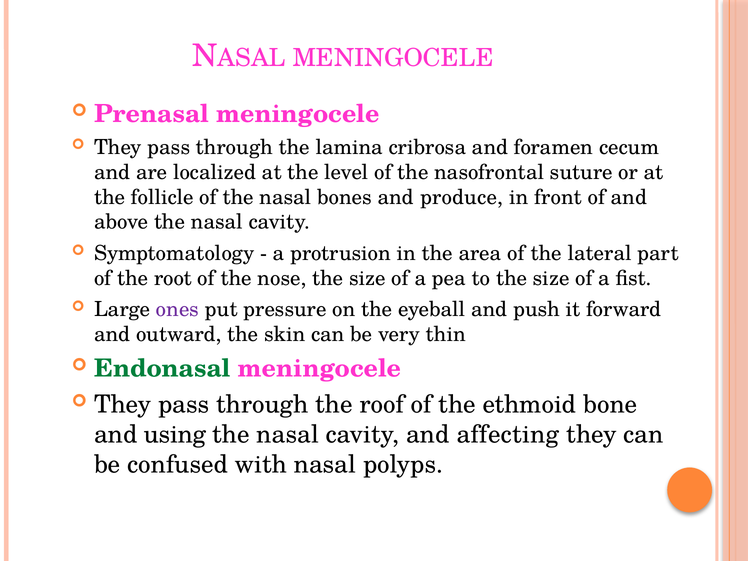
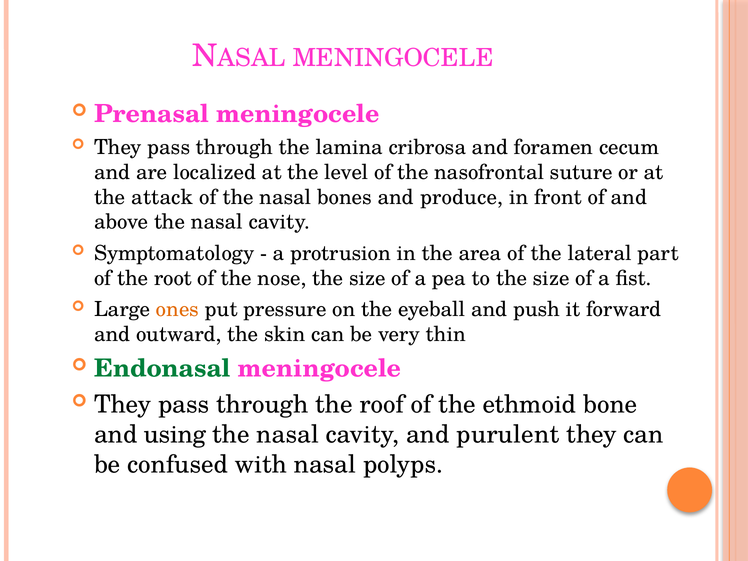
follicle: follicle -> attack
ones colour: purple -> orange
affecting: affecting -> purulent
